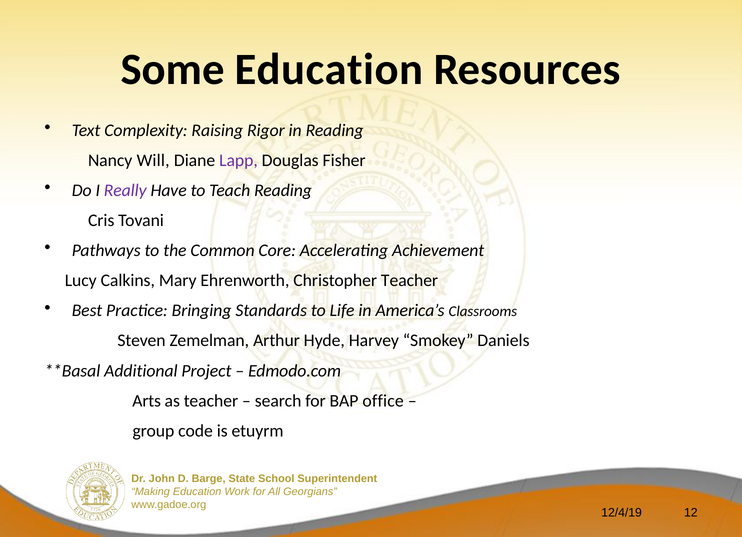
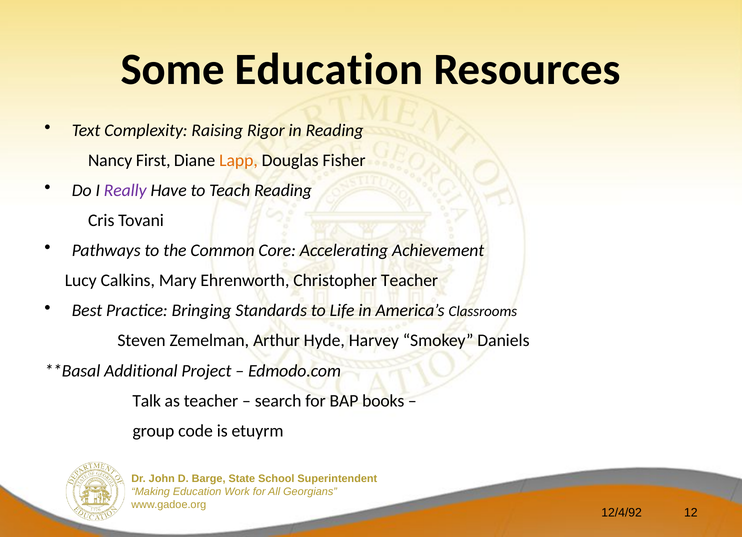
Will: Will -> First
Lapp colour: purple -> orange
Arts: Arts -> Talk
office: office -> books
12/4/19: 12/4/19 -> 12/4/92
